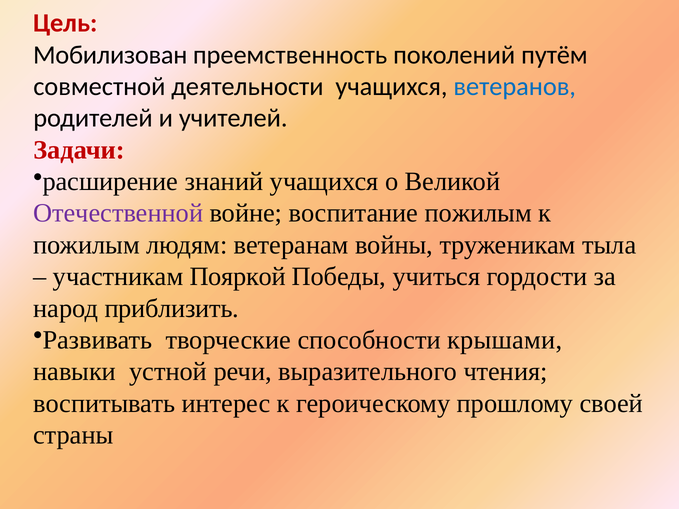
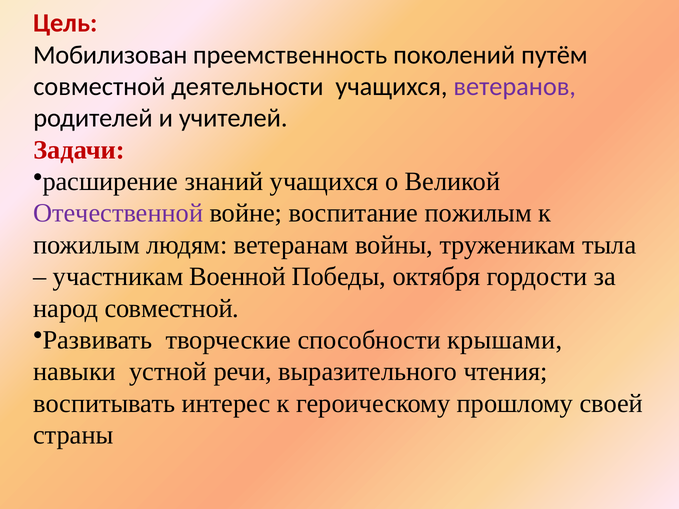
ветеранов colour: blue -> purple
Пояркой: Пояркой -> Военной
учиться: учиться -> октября
народ приблизить: приблизить -> совместной
